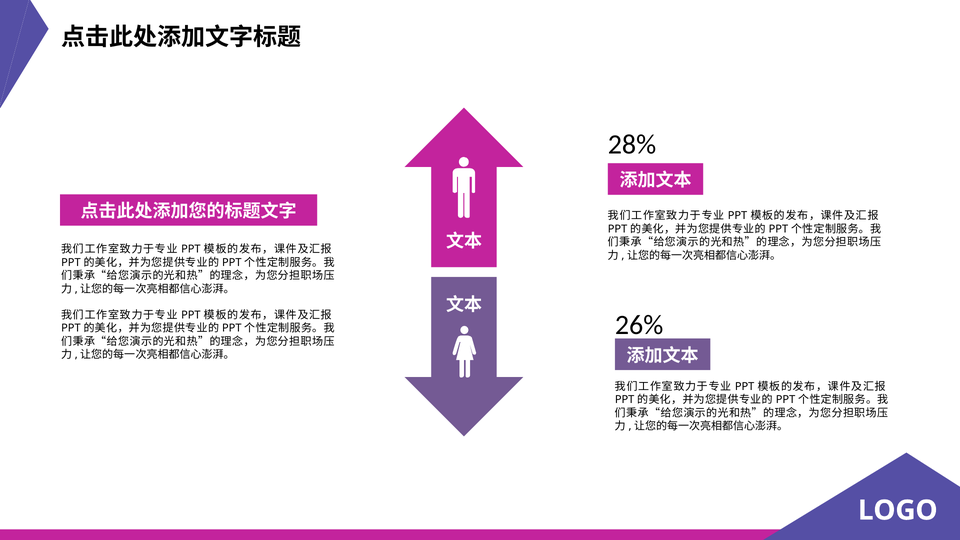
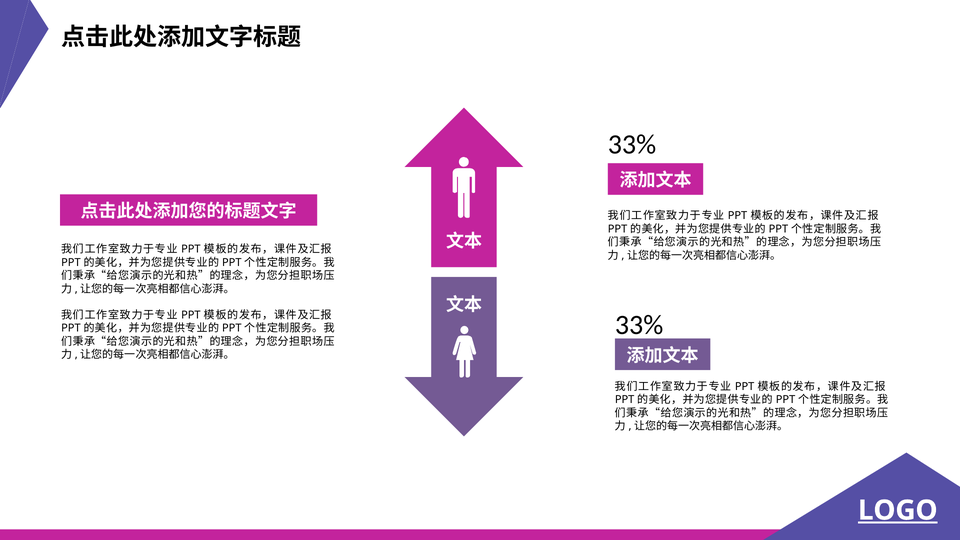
28% at (632, 144): 28% -> 33%
26% at (639, 325): 26% -> 33%
LOGO underline: none -> present
